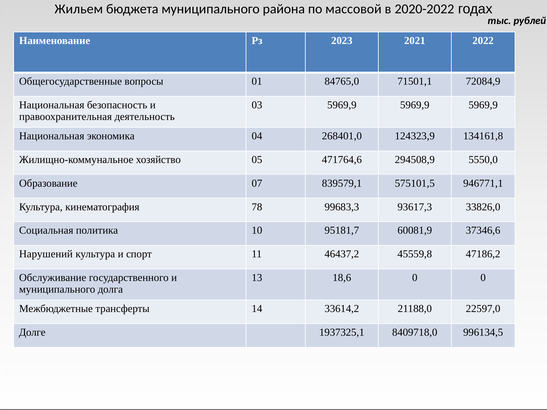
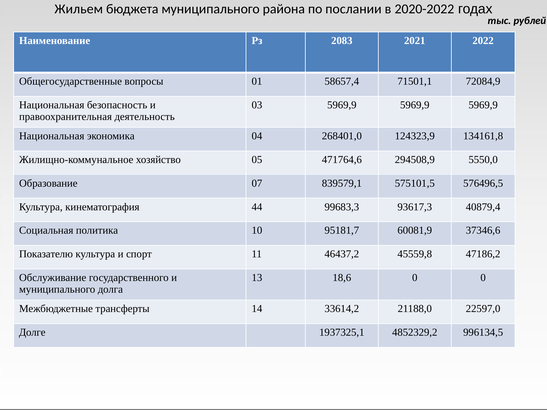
массовой: массовой -> послании
2023: 2023 -> 2083
84765,0: 84765,0 -> 58657,4
946771,1: 946771,1 -> 576496,5
78: 78 -> 44
33826,0: 33826,0 -> 40879,4
Нарушений: Нарушений -> Показателю
8409718,0: 8409718,0 -> 4852329,2
